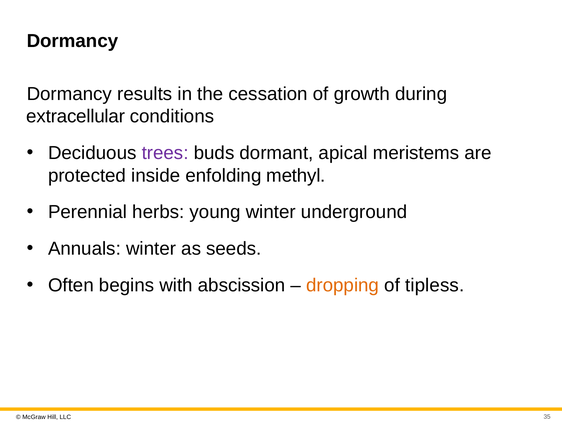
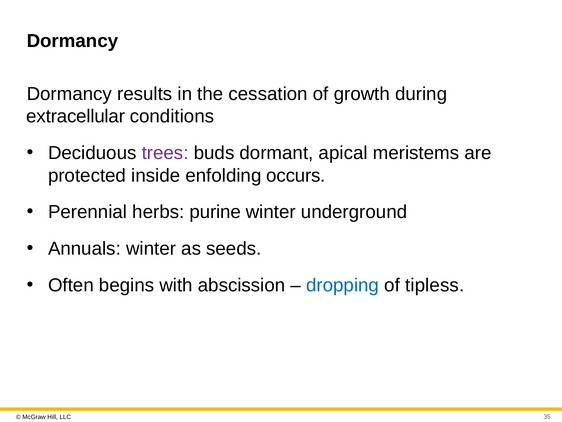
methyl: methyl -> occurs
young: young -> purine
dropping colour: orange -> blue
